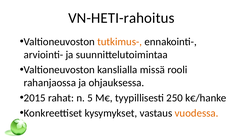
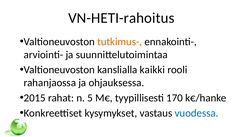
missä: missä -> kaikki
250: 250 -> 170
vuodessa colour: orange -> blue
